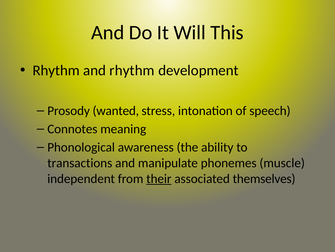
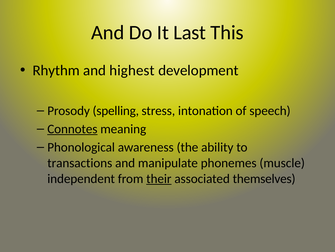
Will: Will -> Last
and rhythm: rhythm -> highest
wanted: wanted -> spelling
Connotes underline: none -> present
